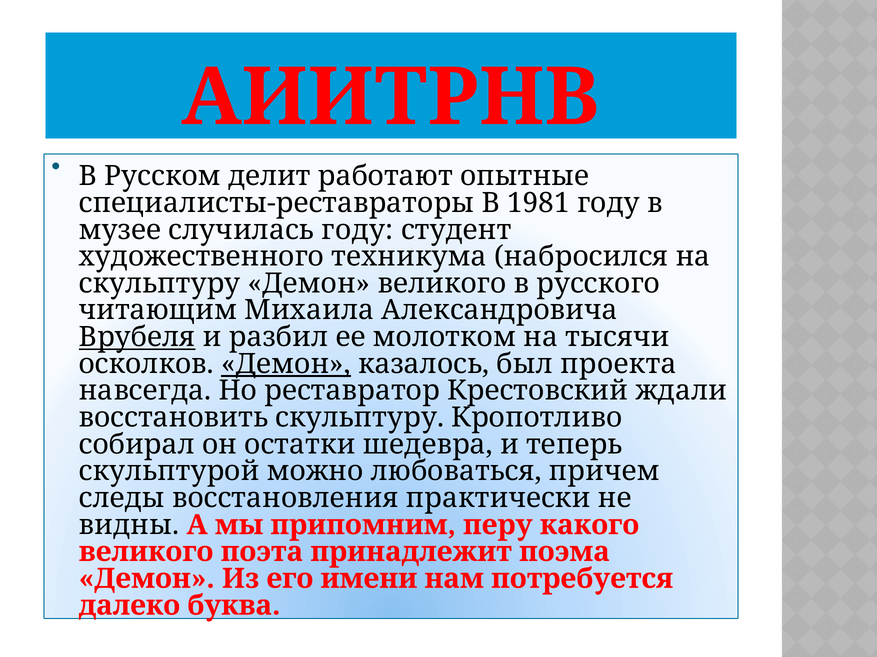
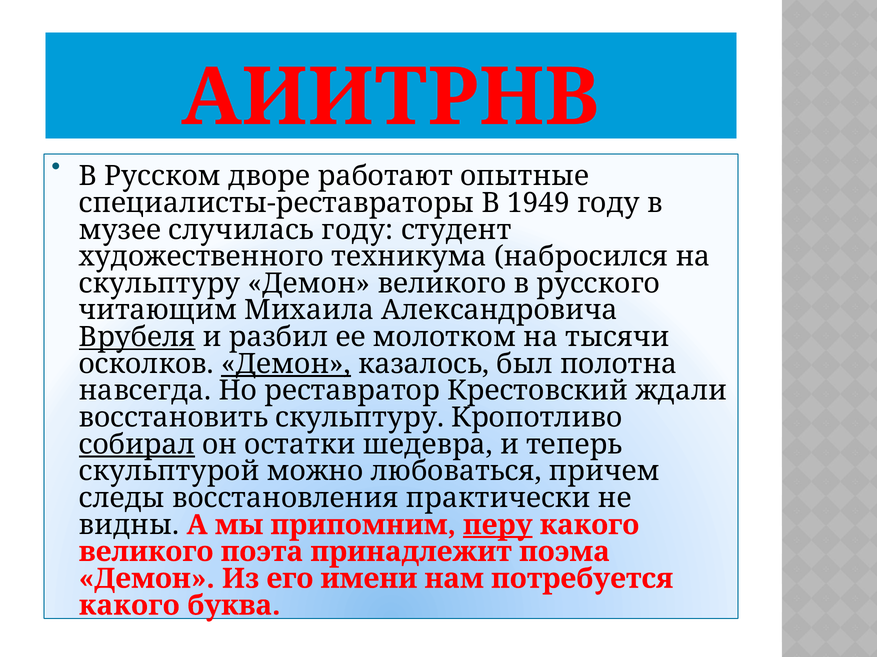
делит: делит -> дворе
1981: 1981 -> 1949
проекта: проекта -> полотна
собирал underline: none -> present
перу underline: none -> present
далеко at (129, 606): далеко -> какого
